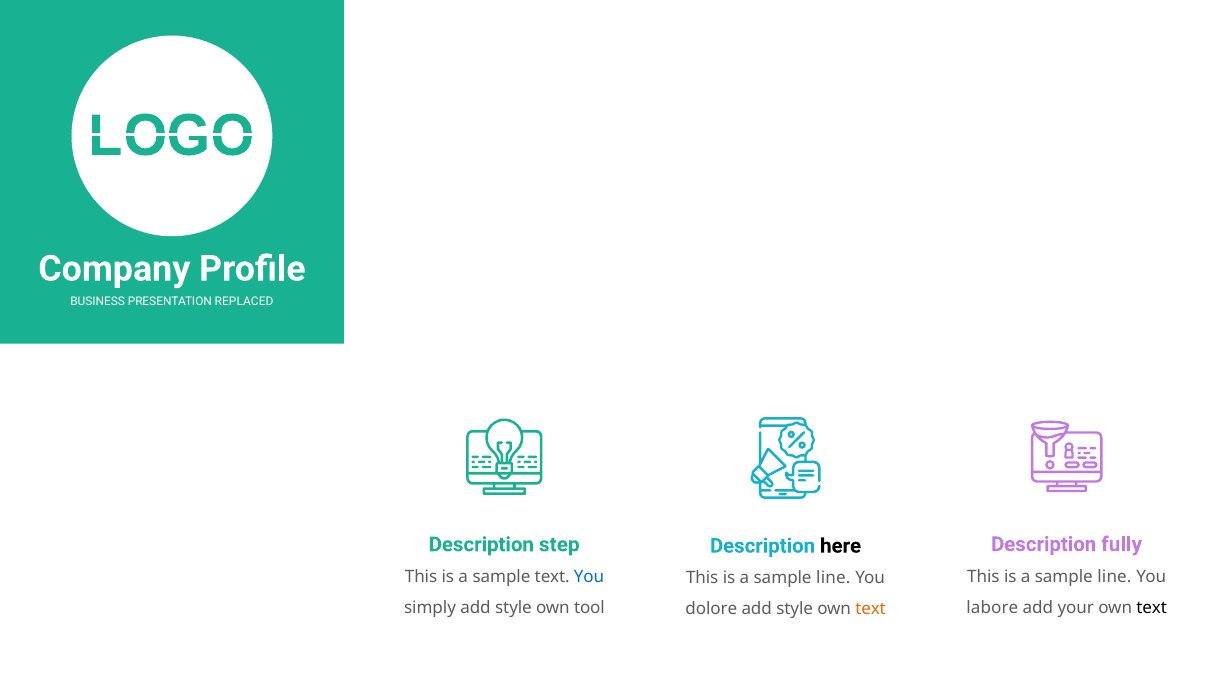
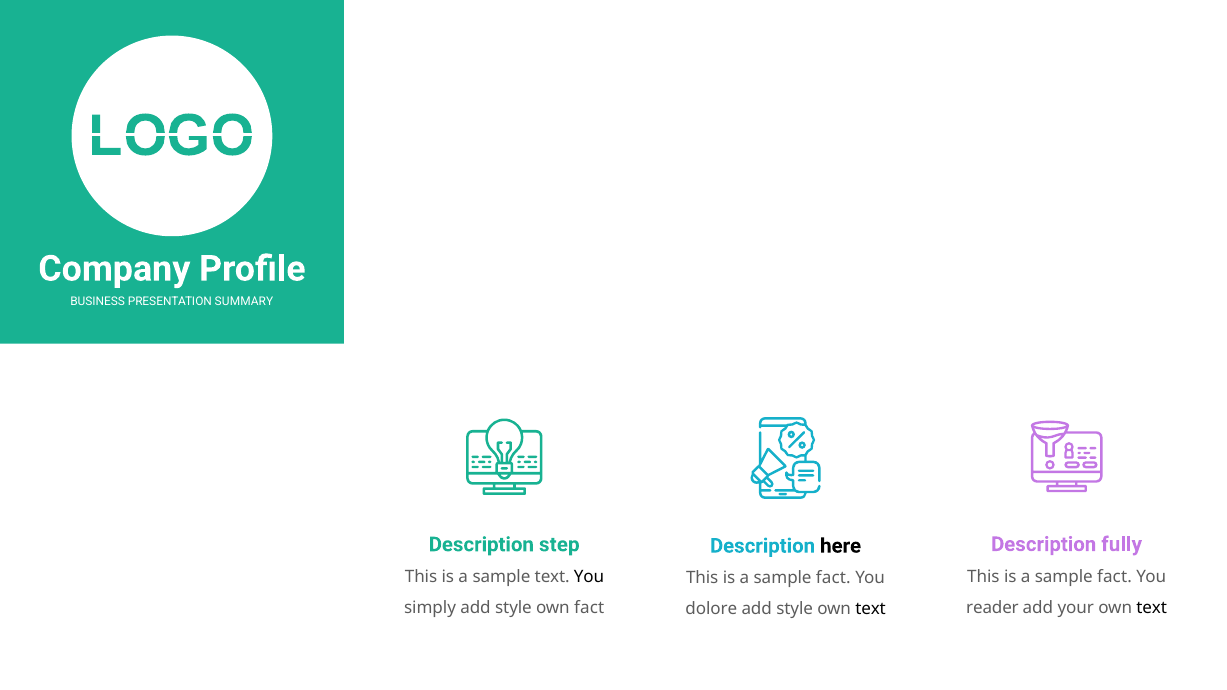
REPLACED: REPLACED -> SUMMARY
line at (1114, 577): line -> fact
You at (589, 577) colour: blue -> black
line at (833, 579): line -> fact
labore: labore -> reader
own tool: tool -> fact
text at (871, 609) colour: orange -> black
